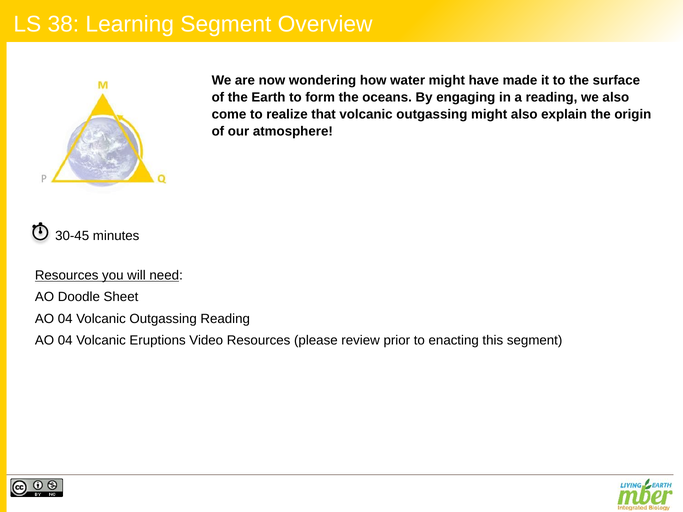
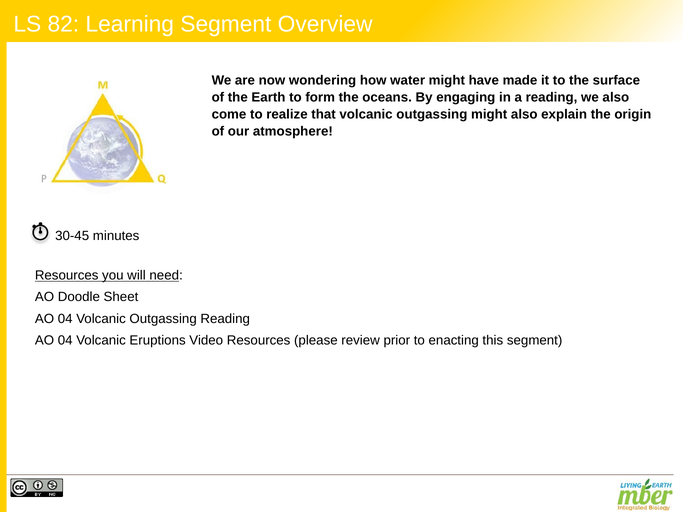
38: 38 -> 82
